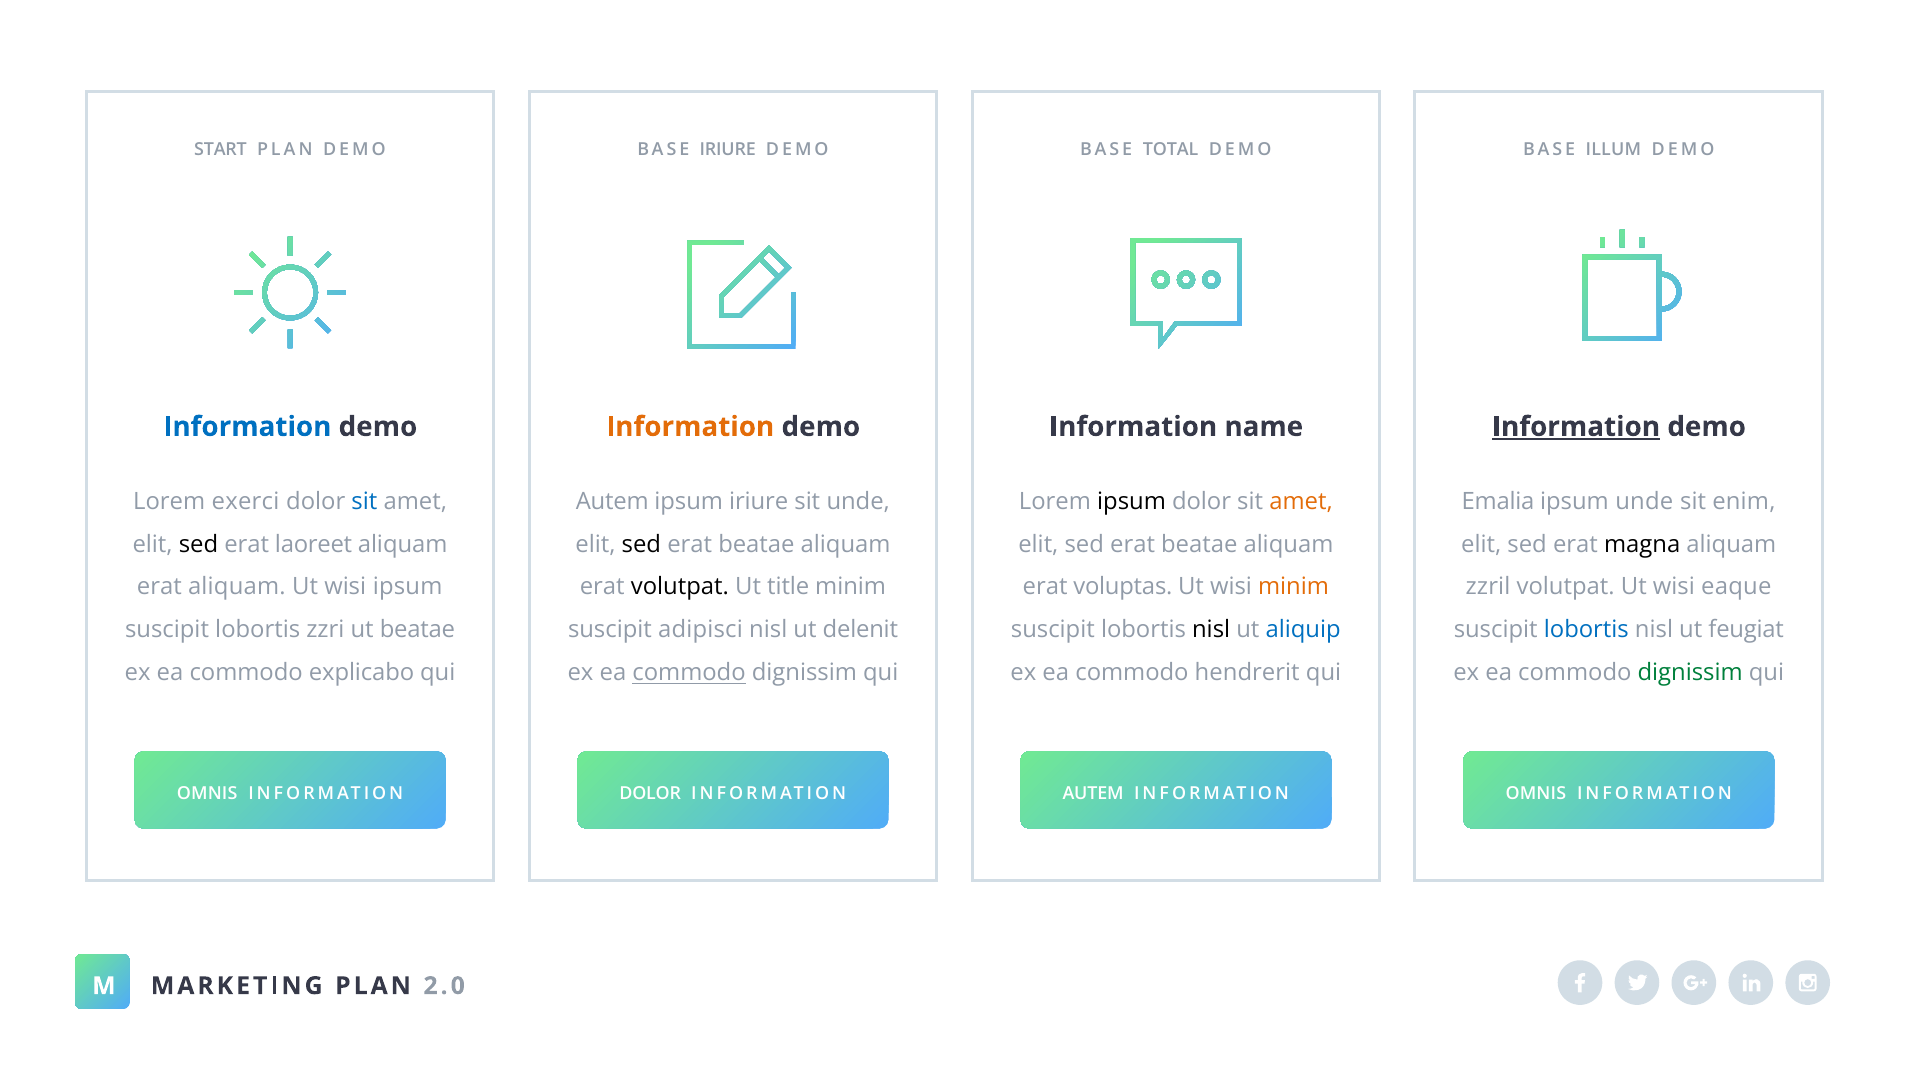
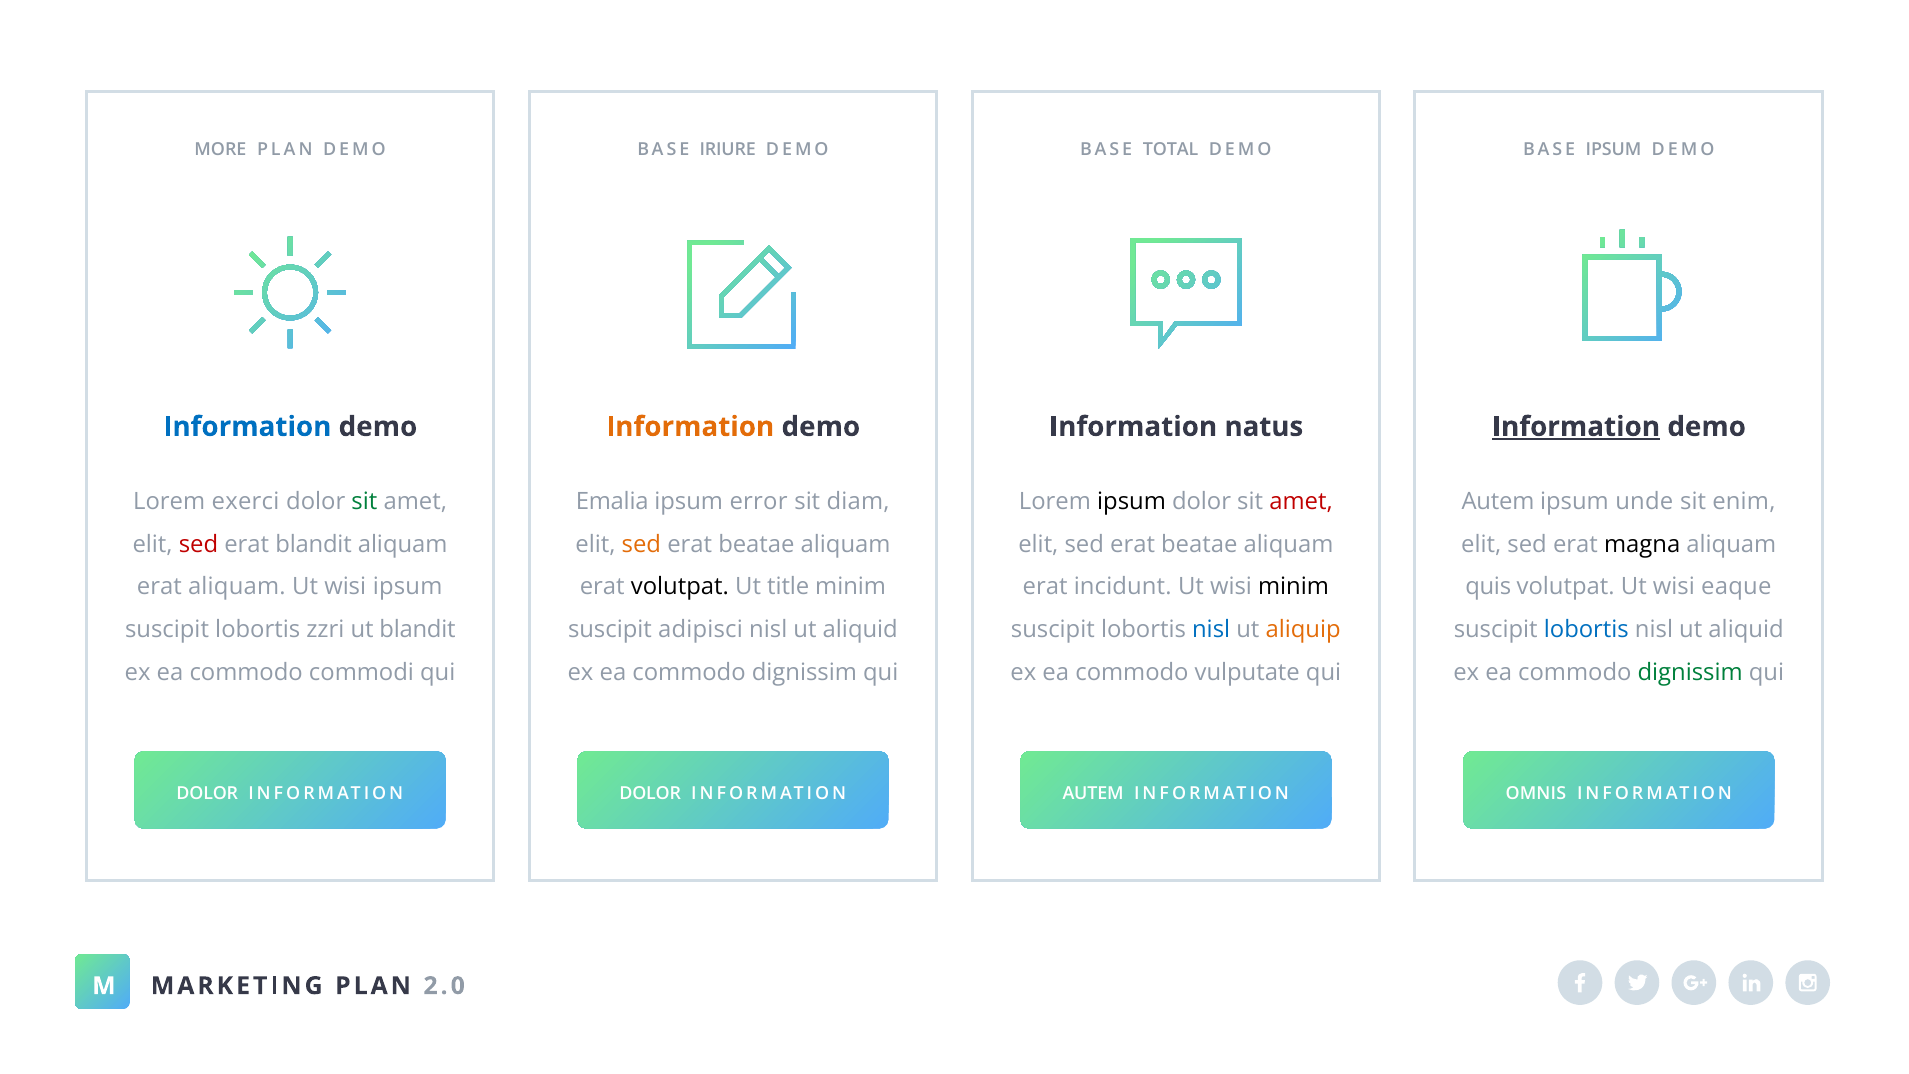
START: START -> MORE
BASE ILLUM: ILLUM -> IPSUM
name: name -> natus
sit at (364, 501) colour: blue -> green
Autem at (612, 501): Autem -> Emalia
ipsum iriure: iriure -> error
sit unde: unde -> diam
amet at (1301, 501) colour: orange -> red
Emalia at (1498, 501): Emalia -> Autem
sed at (198, 544) colour: black -> red
erat laoreet: laoreet -> blandit
sed at (641, 544) colour: black -> orange
voluptas: voluptas -> incidunt
minim at (1294, 587) colour: orange -> black
zzril: zzril -> quis
ut beatae: beatae -> blandit
delenit at (860, 630): delenit -> aliquid
nisl at (1211, 630) colour: black -> blue
aliquip colour: blue -> orange
feugiat at (1746, 630): feugiat -> aliquid
explicabo: explicabo -> commodi
commodo at (689, 673) underline: present -> none
hendrerit: hendrerit -> vulputate
OMNIS at (207, 793): OMNIS -> DOLOR
